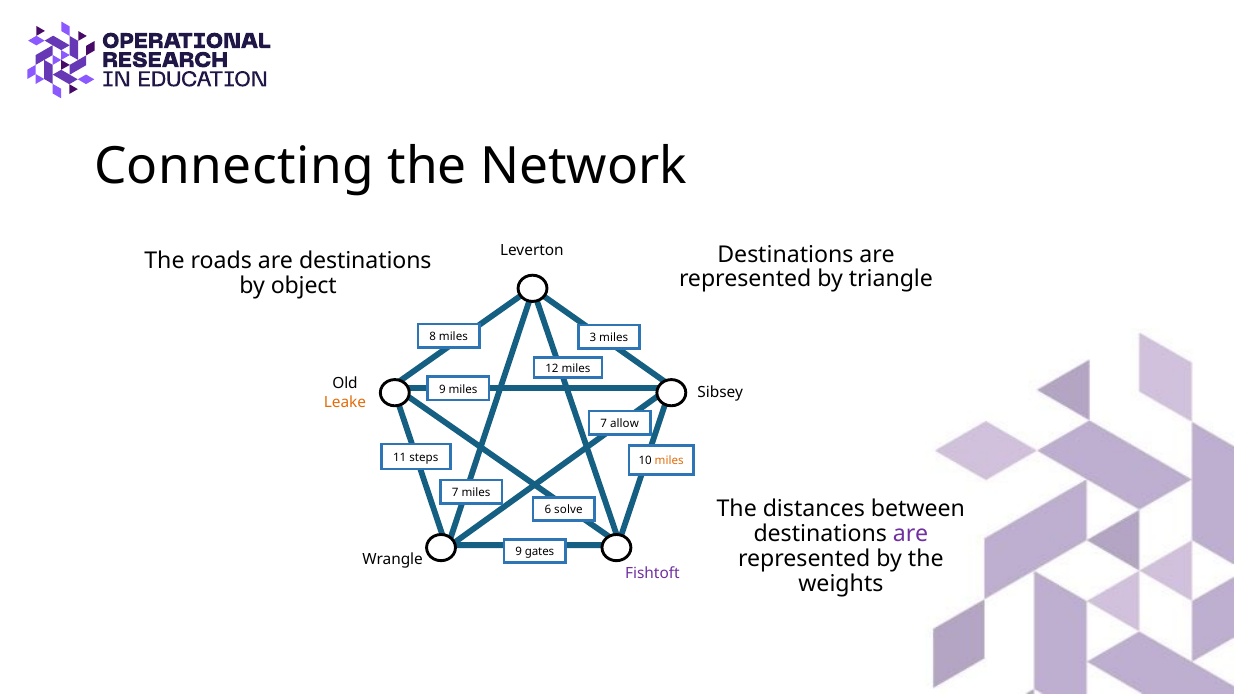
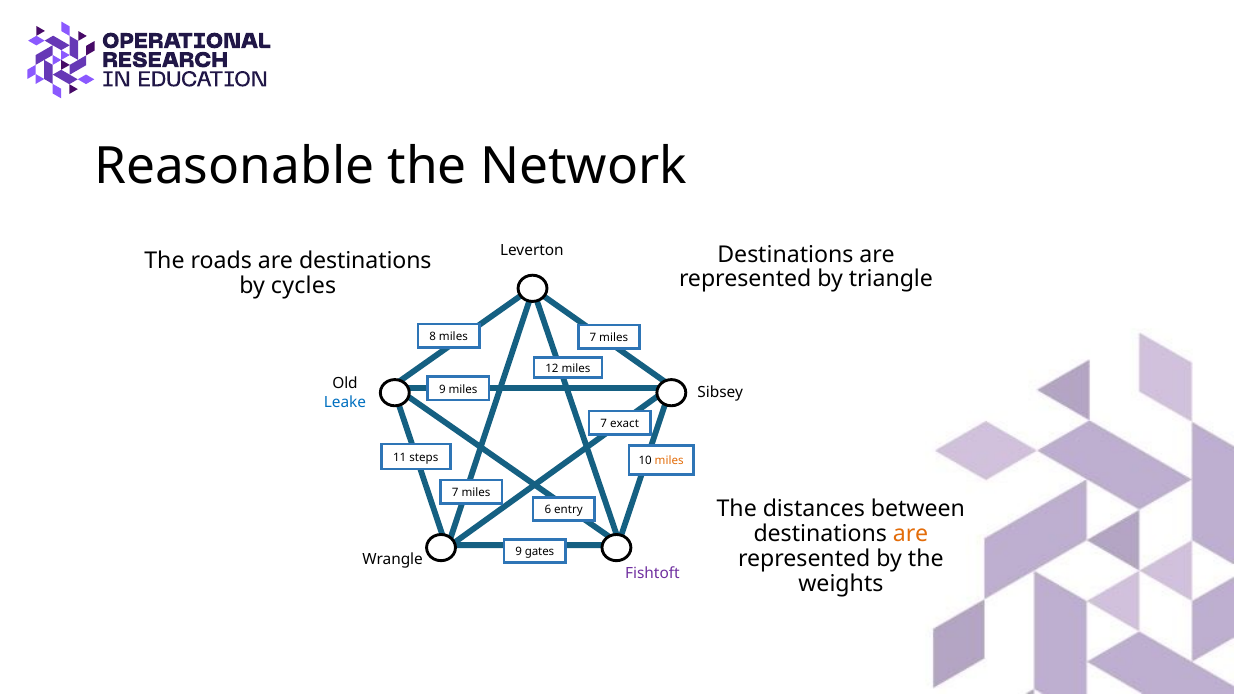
Connecting: Connecting -> Reasonable
object: object -> cycles
8 miles 3: 3 -> 7
Leake colour: orange -> blue
allow: allow -> exact
solve: solve -> entry
are at (911, 534) colour: purple -> orange
